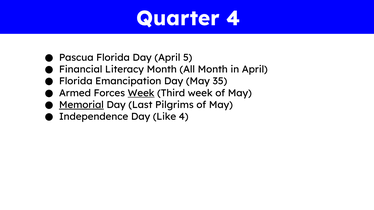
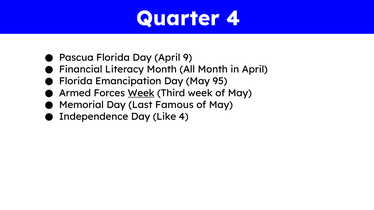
5: 5 -> 9
35: 35 -> 95
Memorial underline: present -> none
Pilgrims: Pilgrims -> Famous
